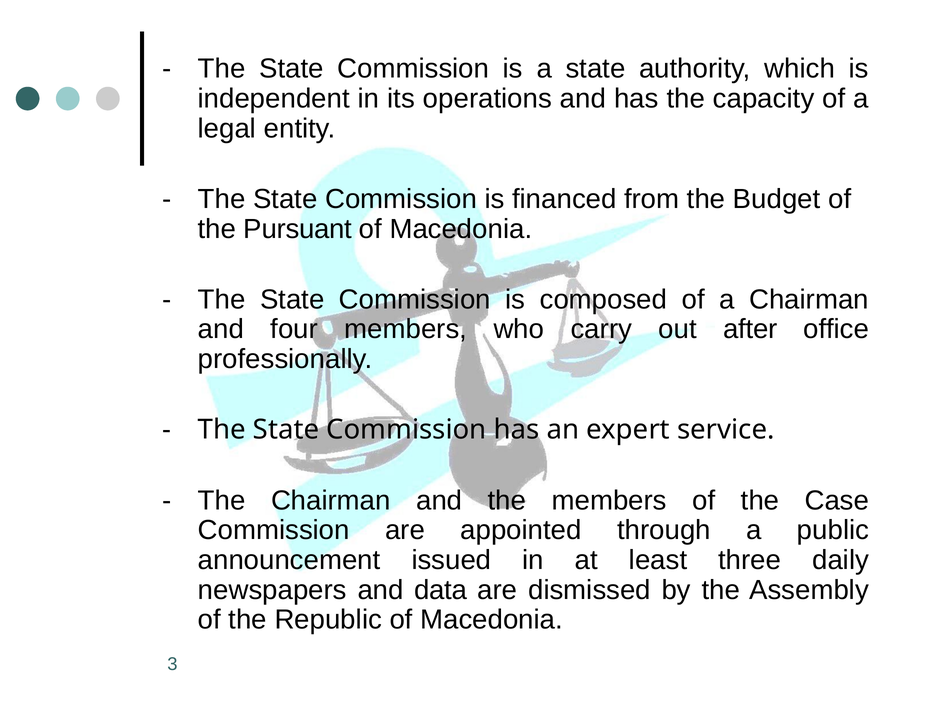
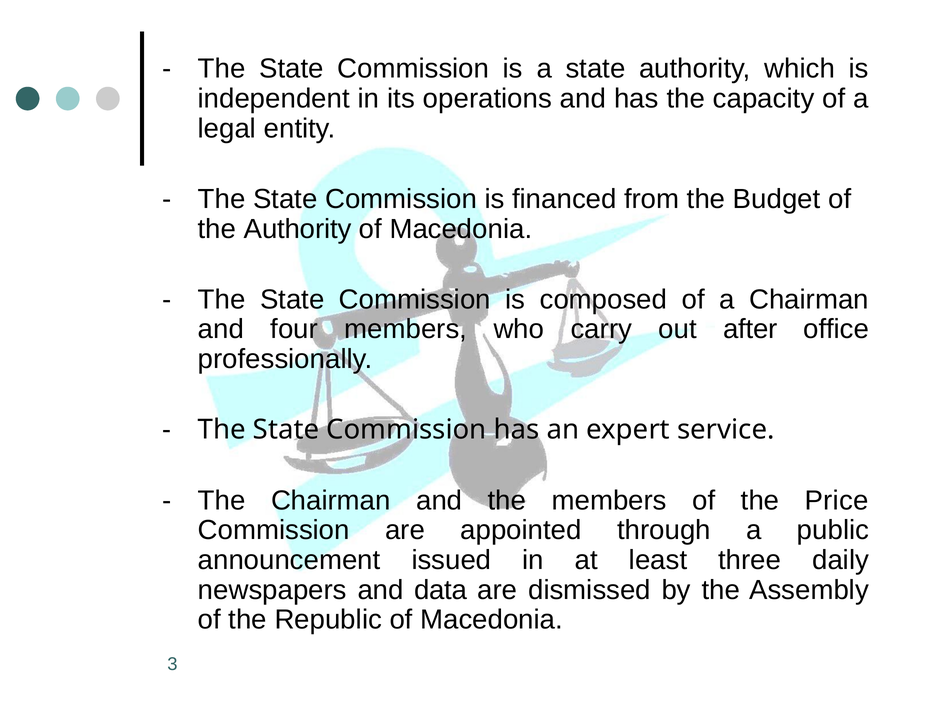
the Pursuant: Pursuant -> Authority
Case: Case -> Price
